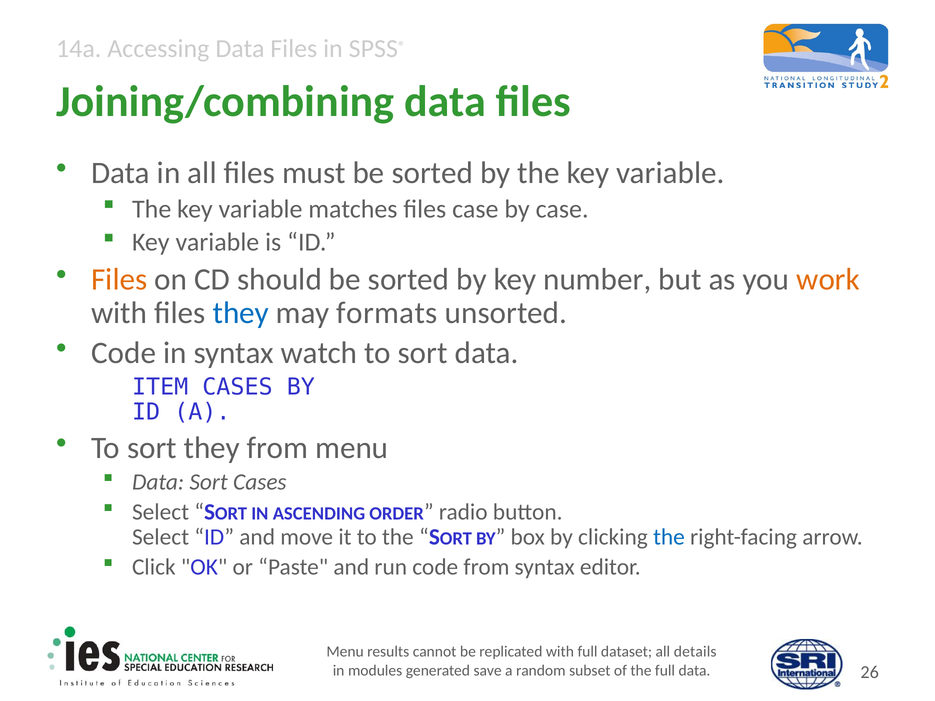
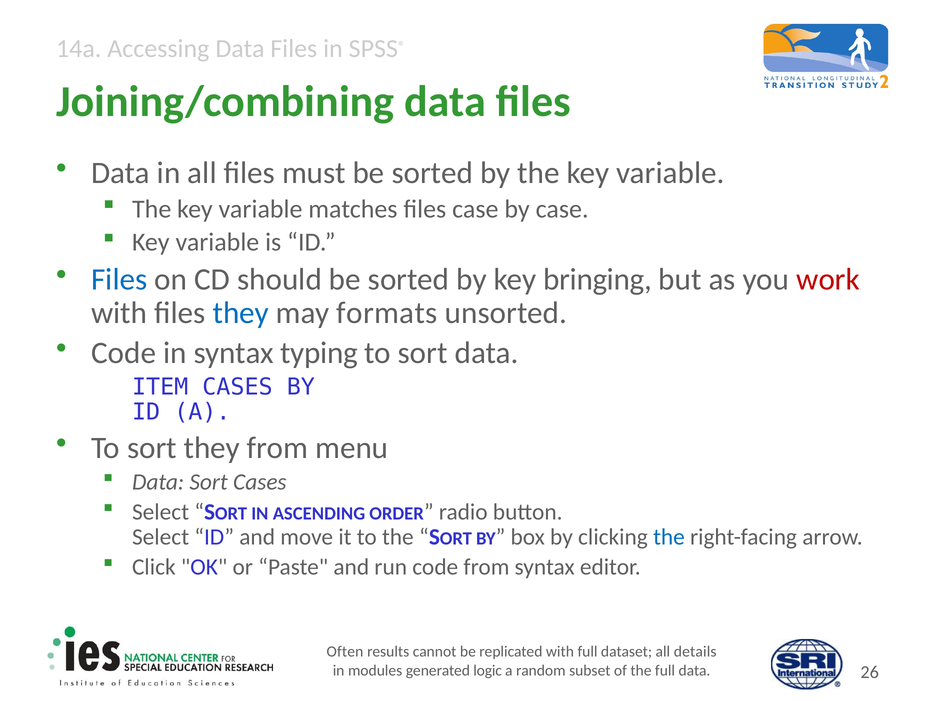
Files at (119, 279) colour: orange -> blue
number: number -> bringing
work colour: orange -> red
watch: watch -> typing
Menu at (345, 652): Menu -> Often
save: save -> logic
